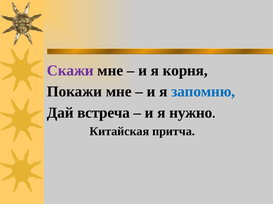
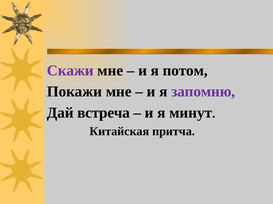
корня: корня -> потом
запомню colour: blue -> purple
нужно: нужно -> минут
